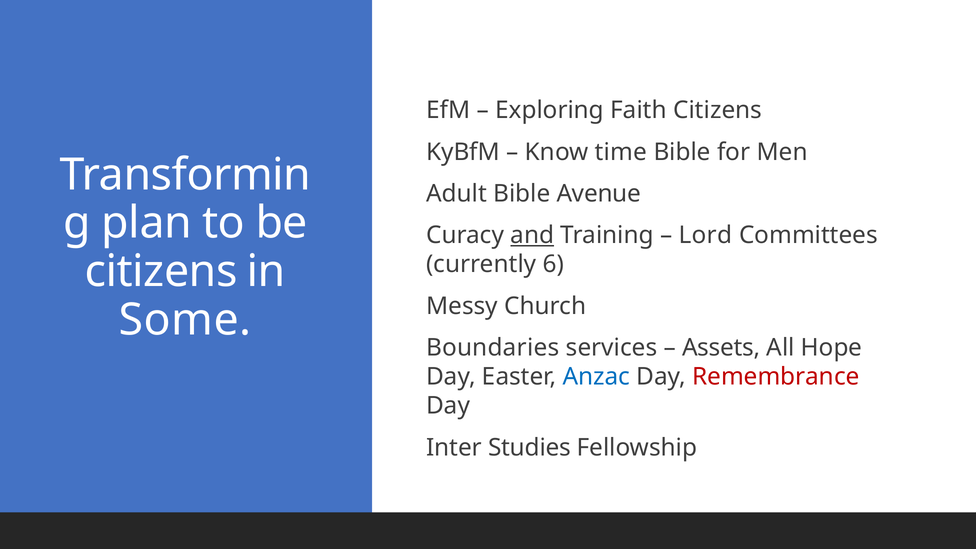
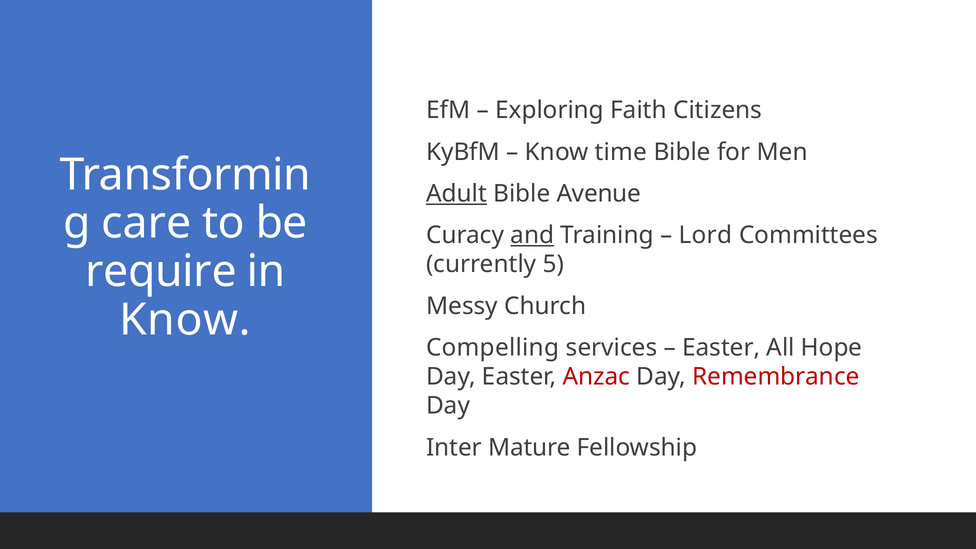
Adult underline: none -> present
plan: plan -> care
6: 6 -> 5
citizens at (161, 272): citizens -> require
Some at (185, 320): Some -> Know
Boundaries: Boundaries -> Compelling
Assets at (721, 348): Assets -> Easter
Anzac colour: blue -> red
Studies: Studies -> Mature
